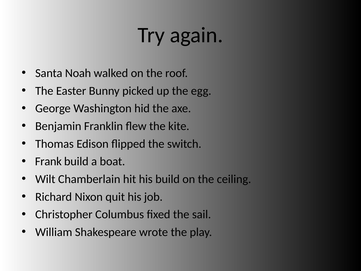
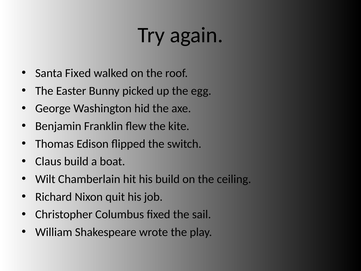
Santa Noah: Noah -> Fixed
Frank: Frank -> Claus
